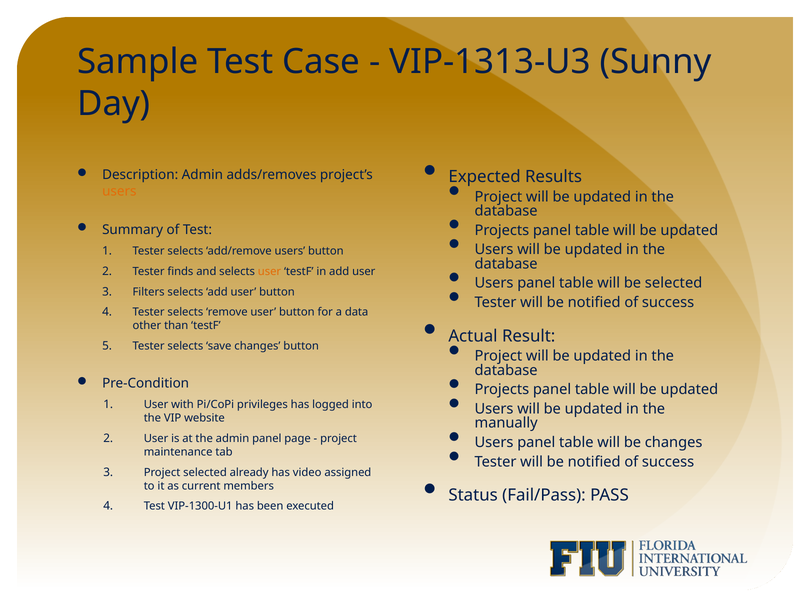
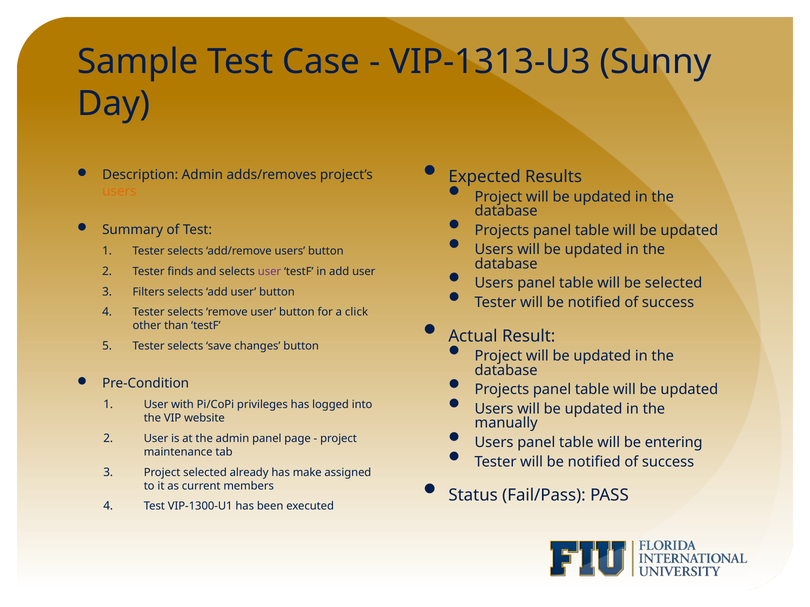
user at (269, 272) colour: orange -> purple
data: data -> click
be changes: changes -> entering
video: video -> make
